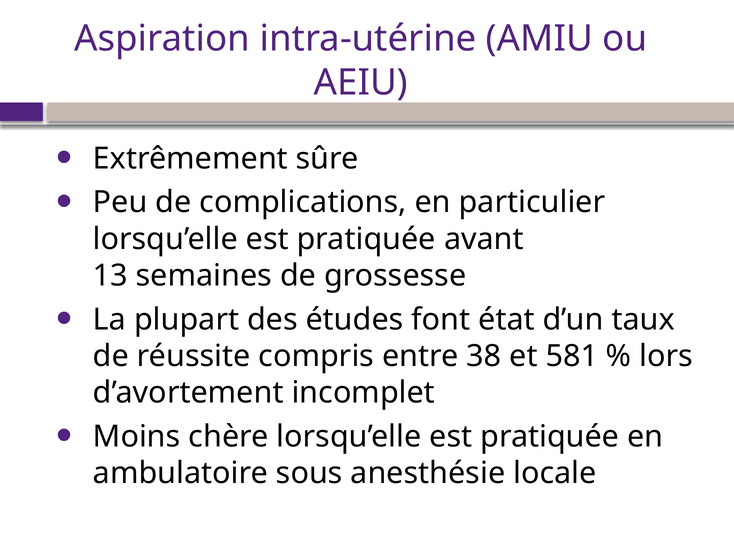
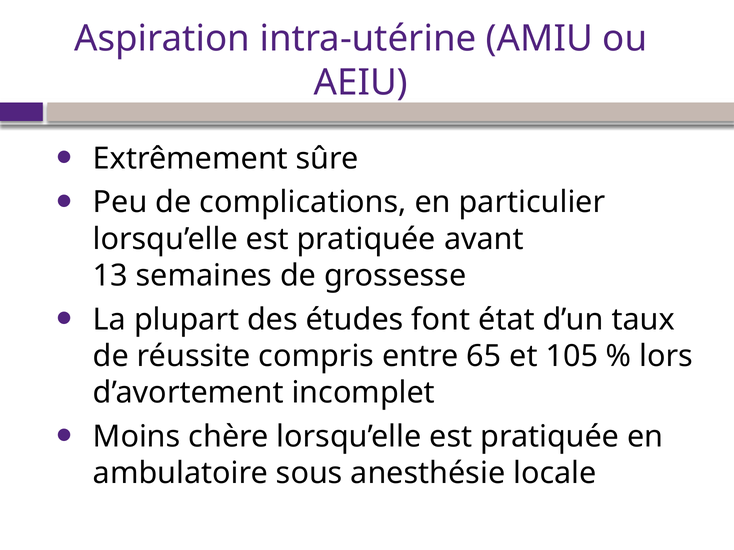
38: 38 -> 65
581: 581 -> 105
